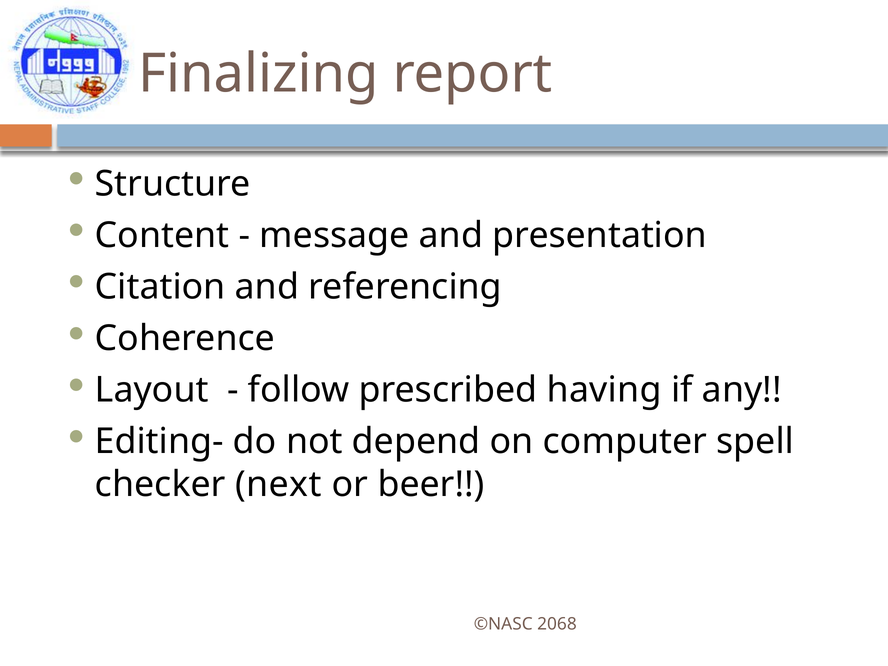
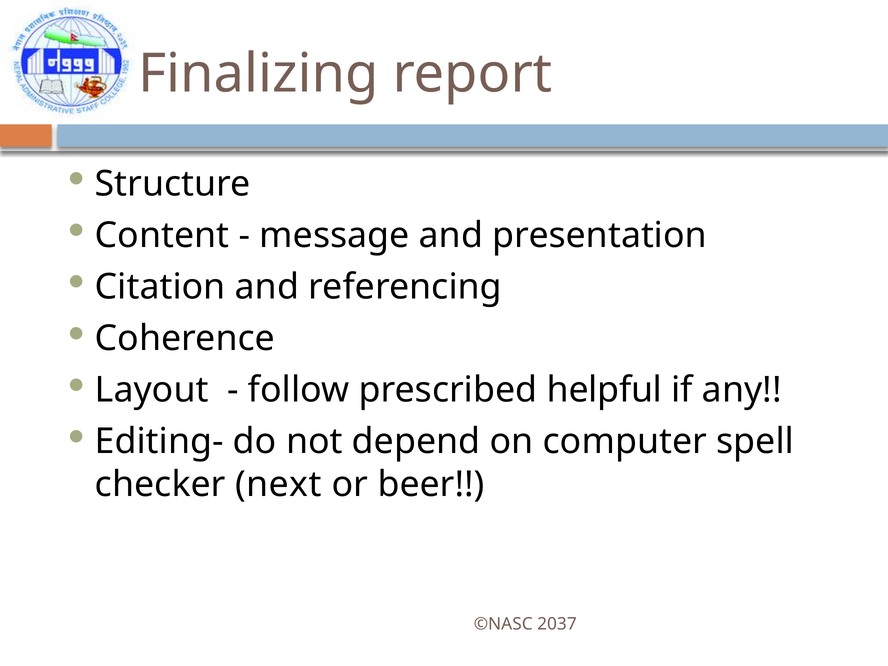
having: having -> helpful
2068: 2068 -> 2037
